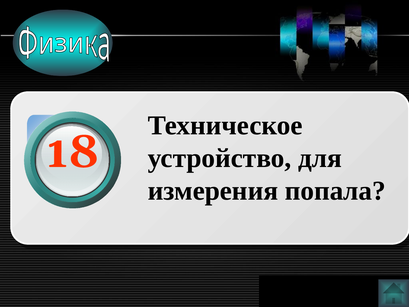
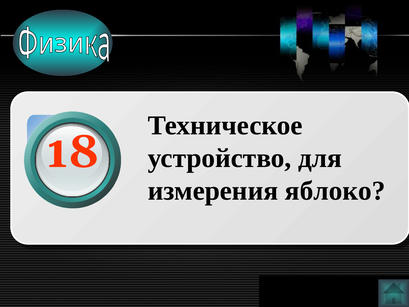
попала: попала -> яблоко
